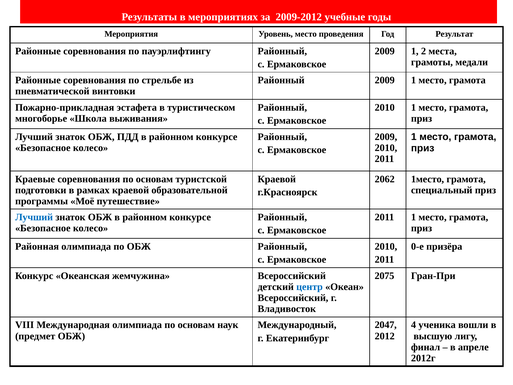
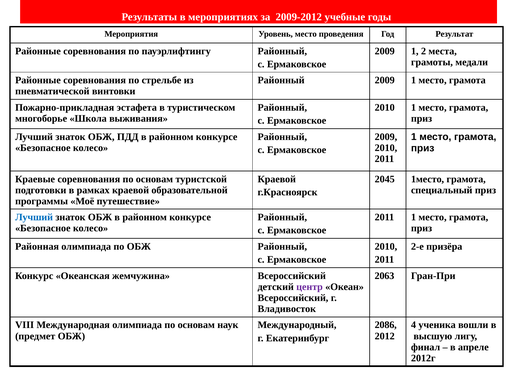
2062: 2062 -> 2045
0-е: 0-е -> 2-е
2075: 2075 -> 2063
центр colour: blue -> purple
2047: 2047 -> 2086
